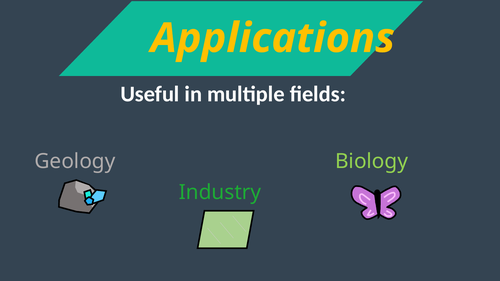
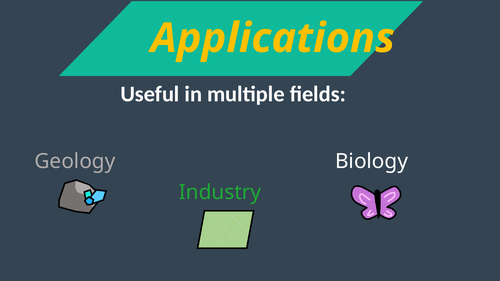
Biology colour: light green -> white
